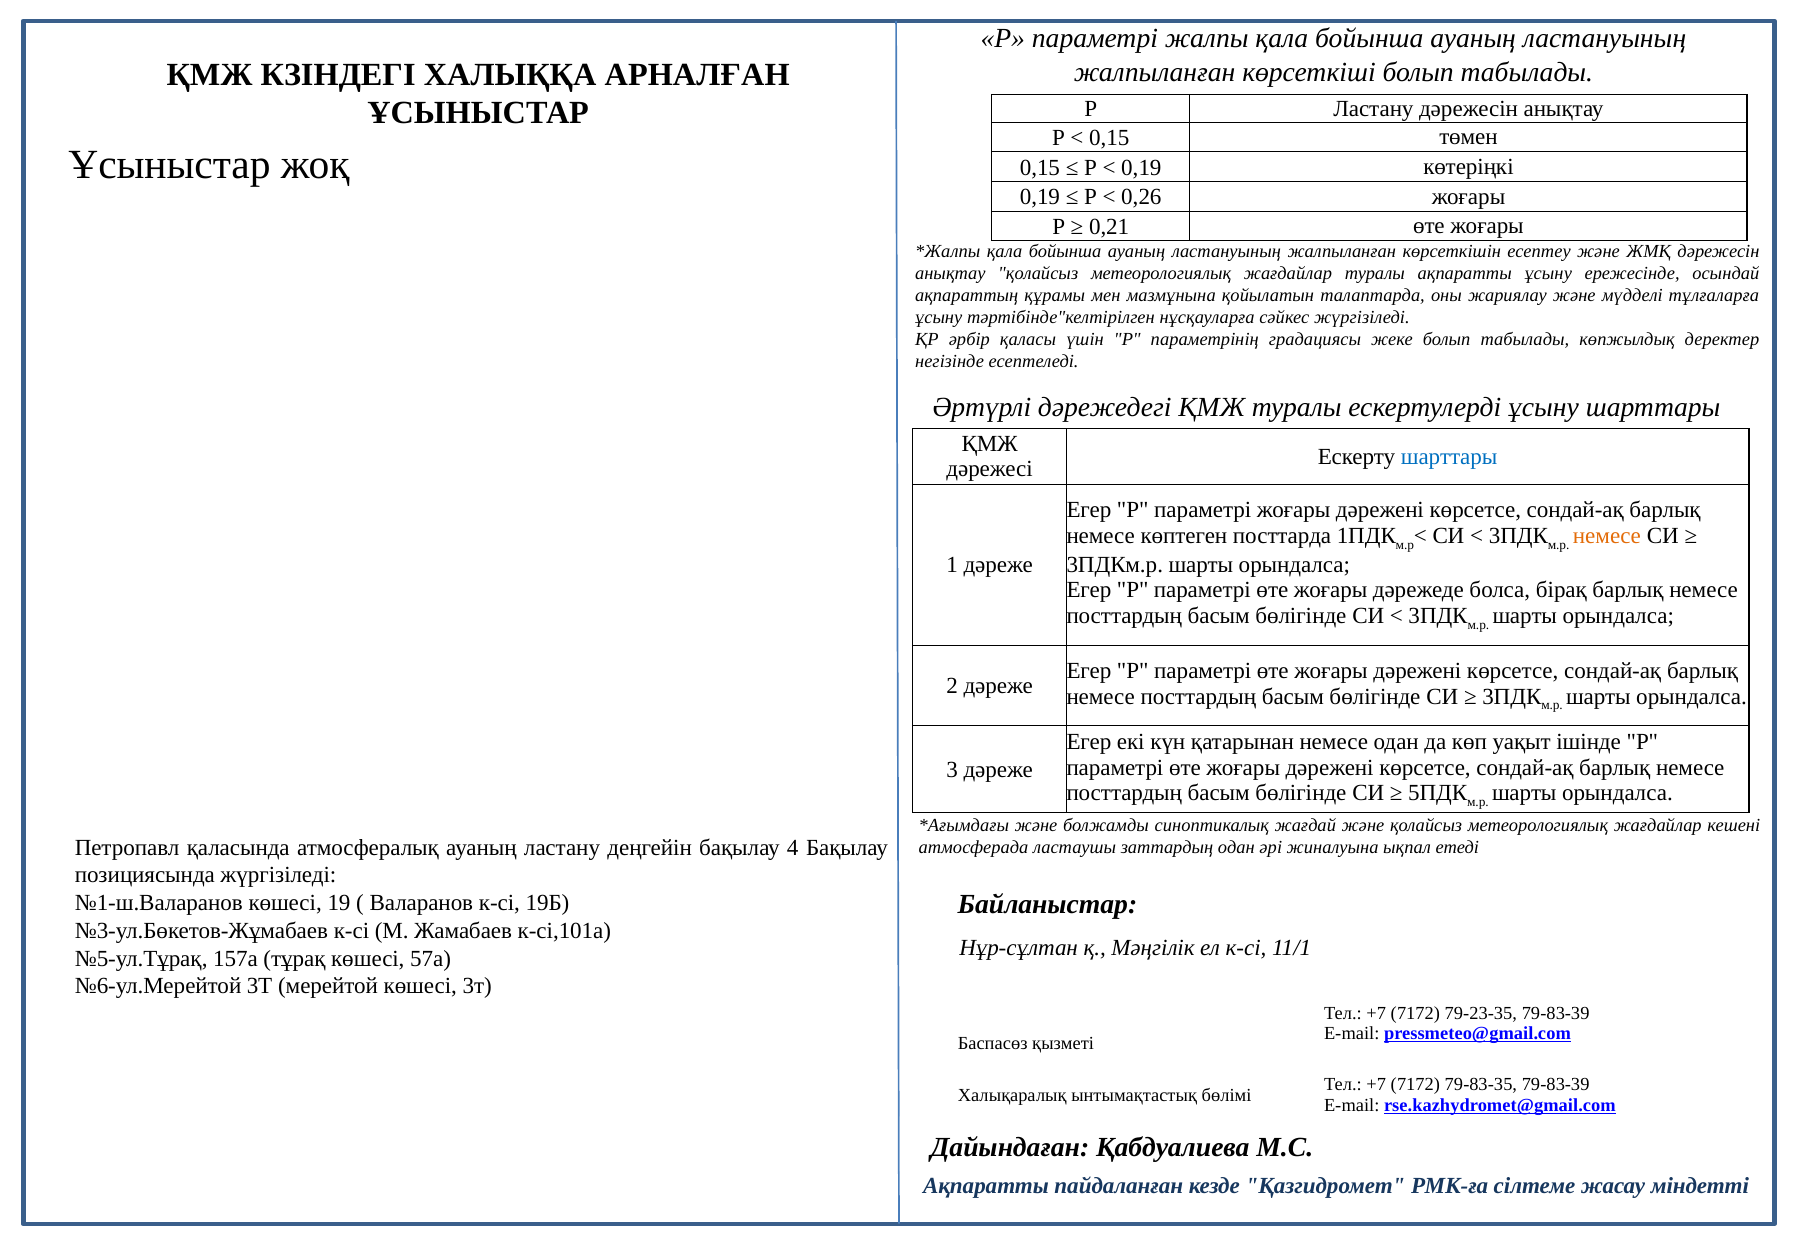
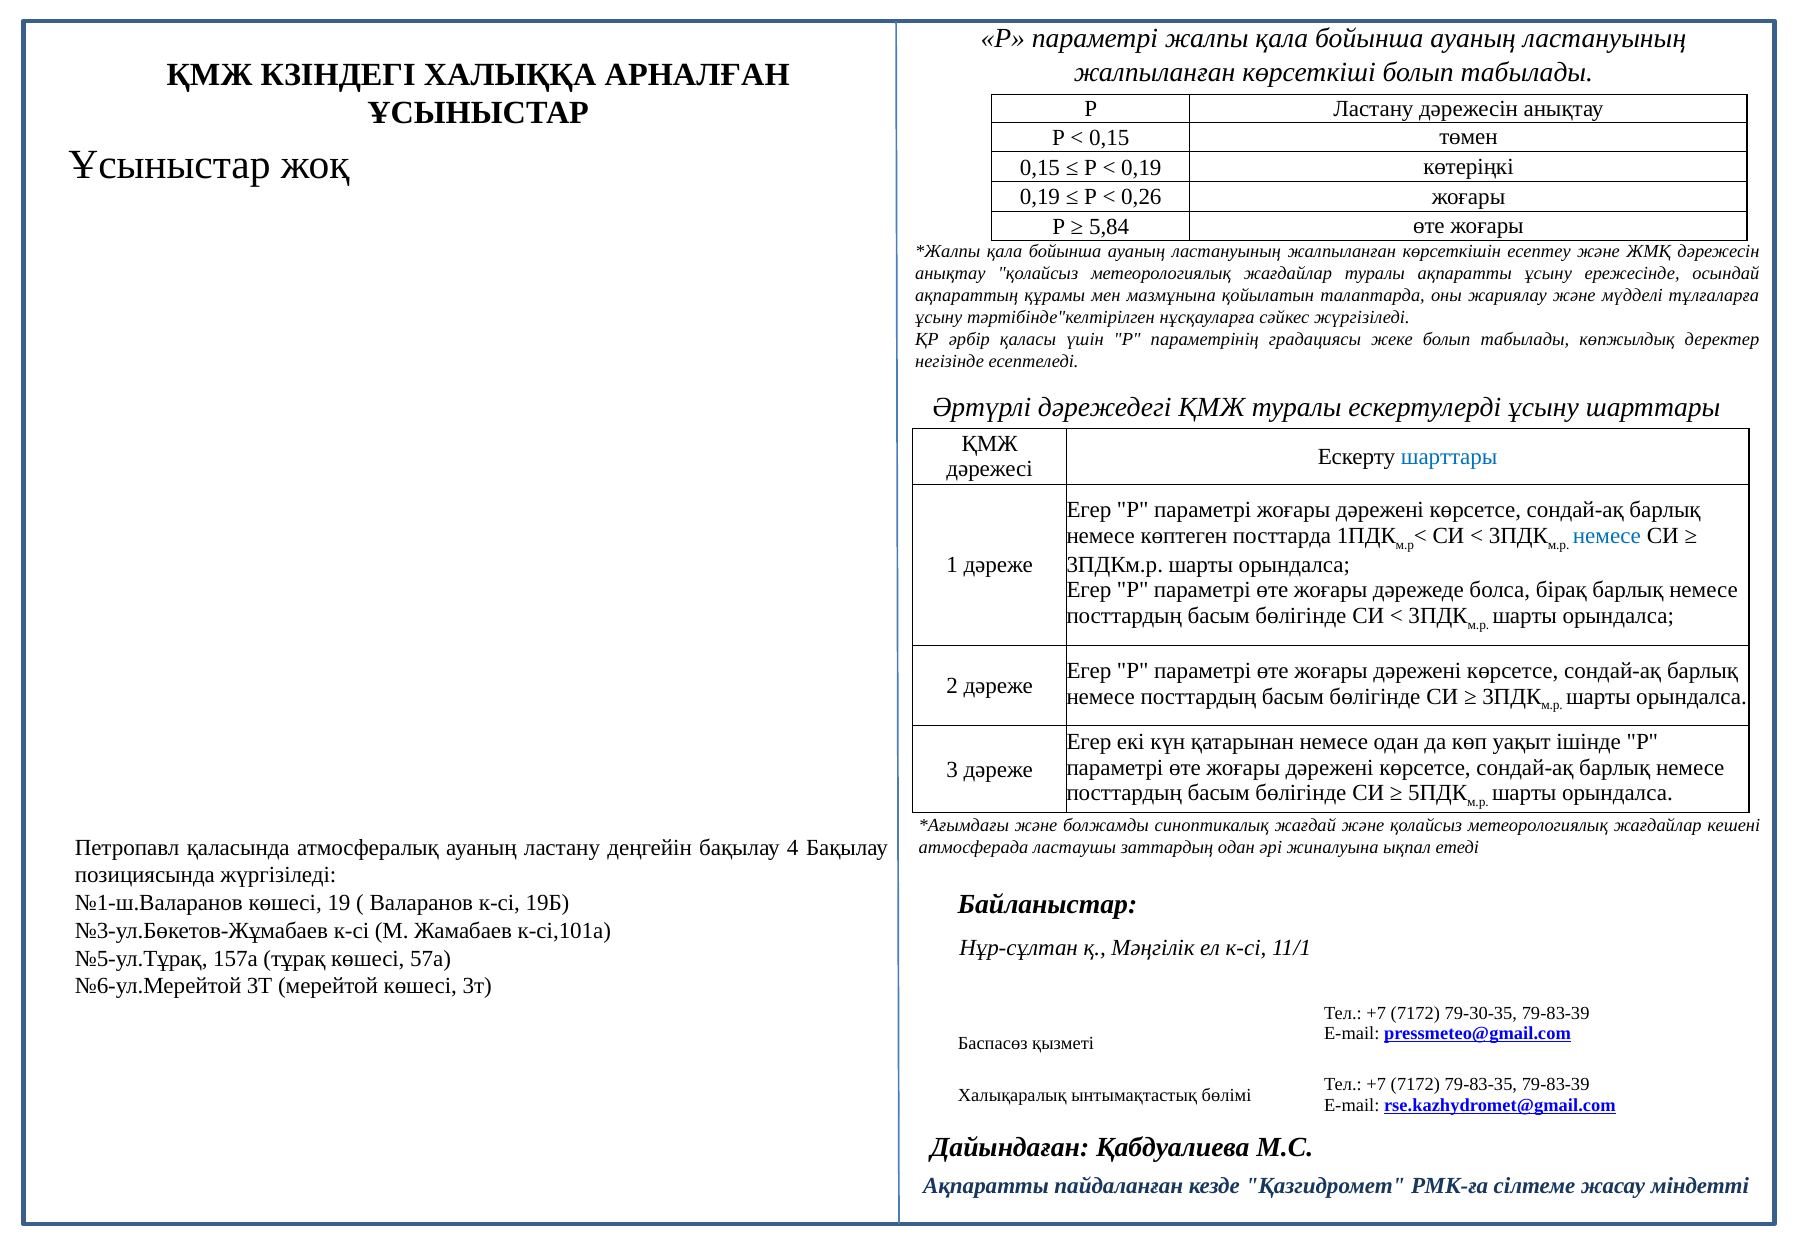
0,21: 0,21 -> 5,84
немесе at (1607, 536) colour: orange -> blue
79-23-35: 79-23-35 -> 79-30-35
